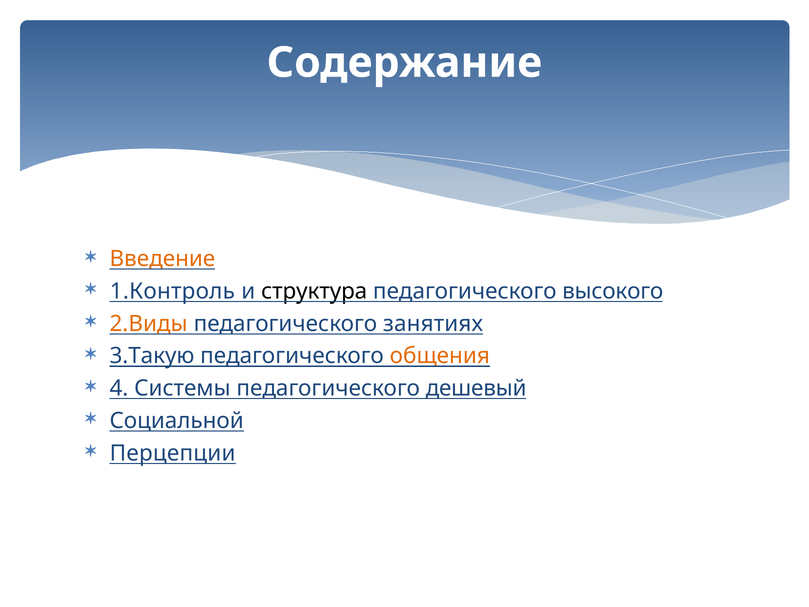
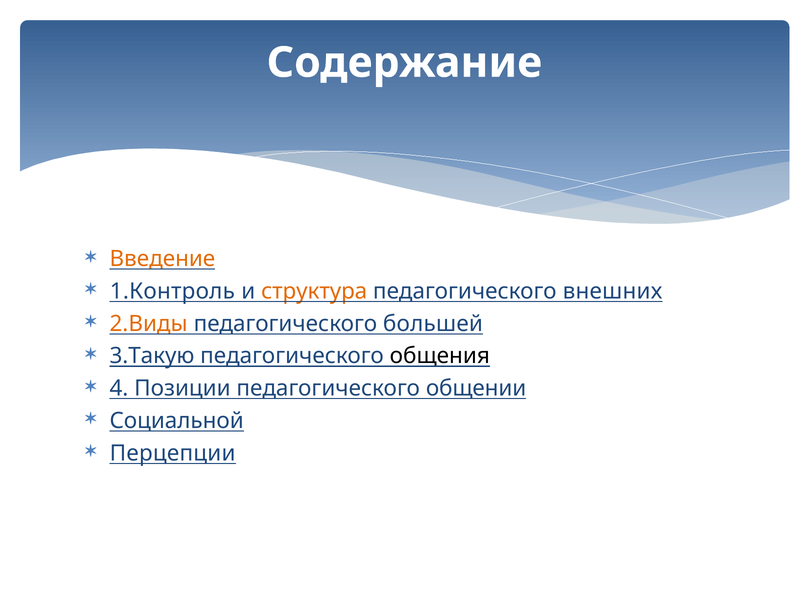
структура colour: black -> orange
высокого: высокого -> внешних
занятиях: занятиях -> большей
общения colour: orange -> black
Системы: Системы -> Позиции
дешевый: дешевый -> общении
